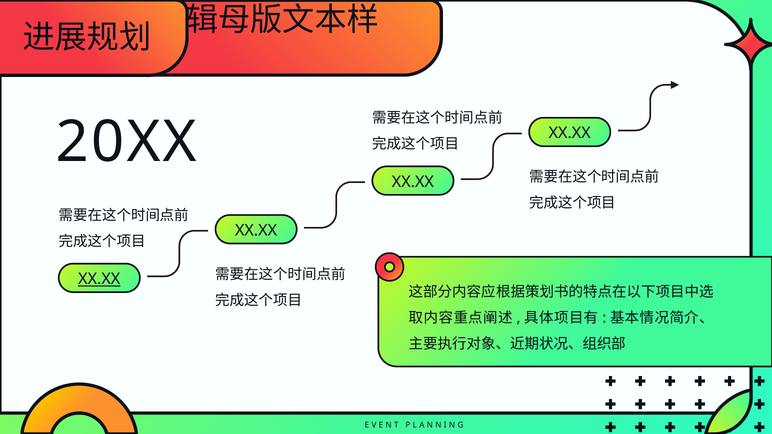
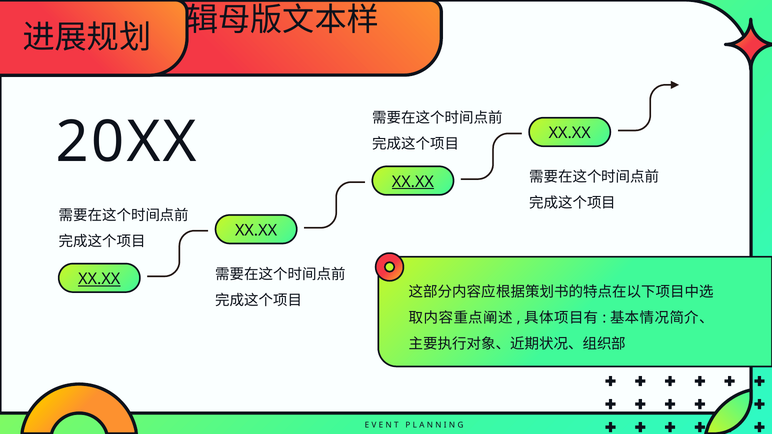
XX.XX at (413, 182) underline: none -> present
